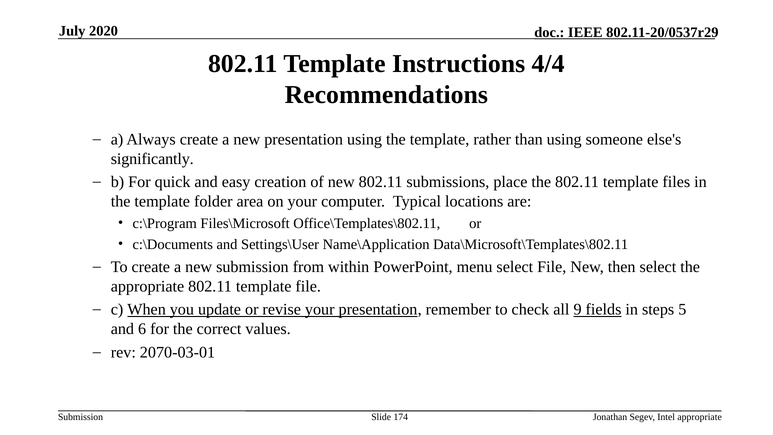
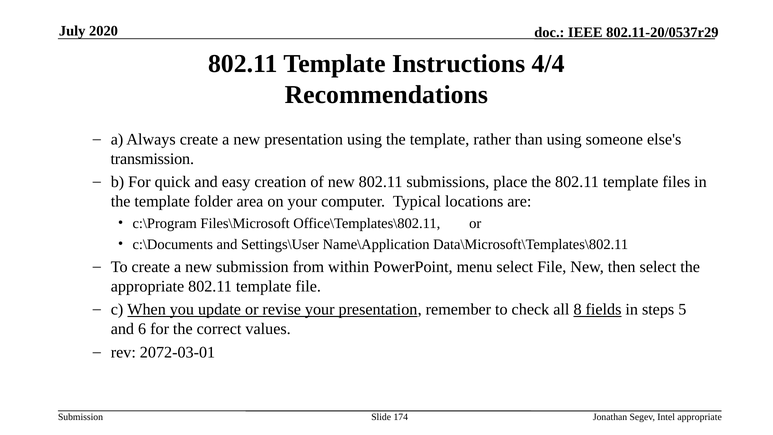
significantly: significantly -> transmission
9: 9 -> 8
2070-03-01: 2070-03-01 -> 2072-03-01
